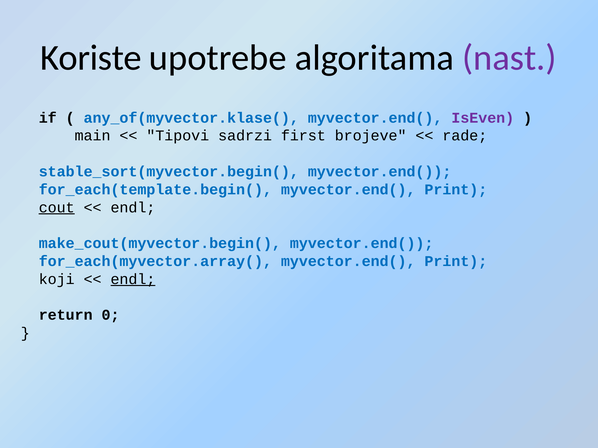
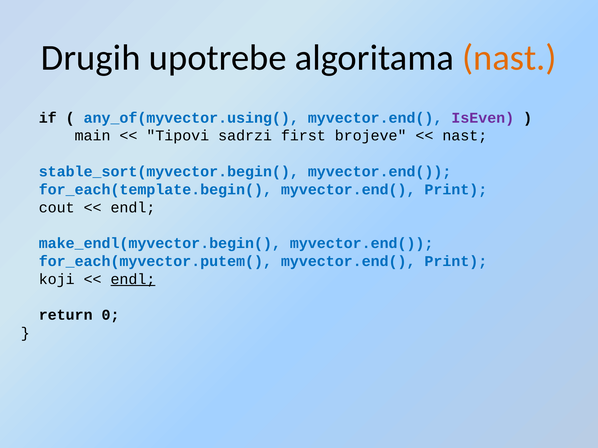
Koriste: Koriste -> Drugih
nast at (509, 58) colour: purple -> orange
any_of(myvector.klase(: any_of(myvector.klase( -> any_of(myvector.using(
rade at (465, 136): rade -> nast
cout underline: present -> none
make_cout(myvector.begin(: make_cout(myvector.begin( -> make_endl(myvector.begin(
for_each(myvector.array(: for_each(myvector.array( -> for_each(myvector.putem(
